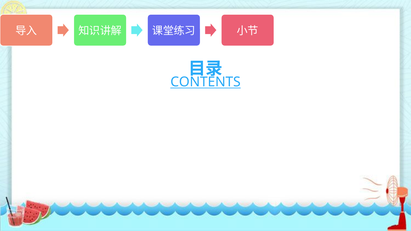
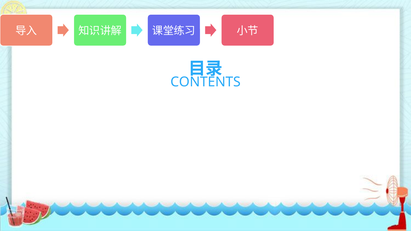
CONTENTS underline: present -> none
